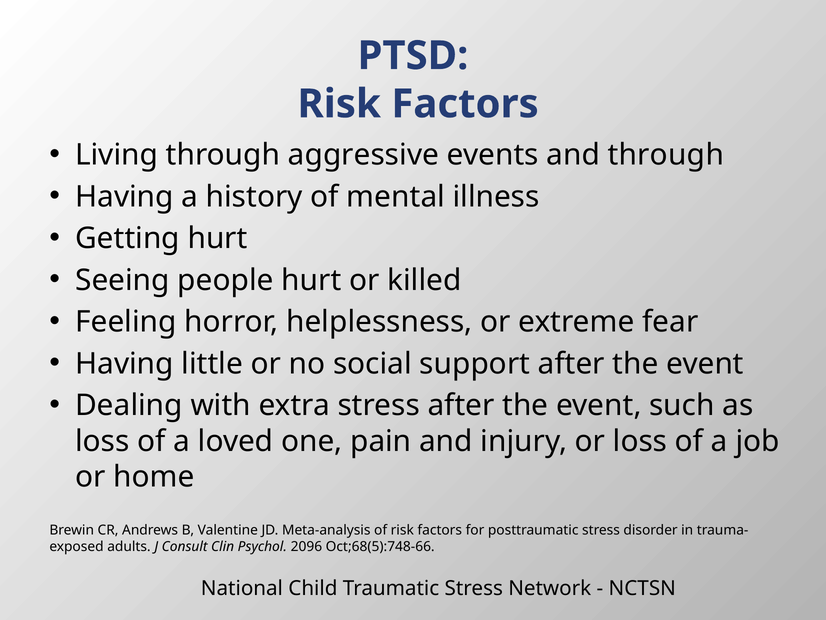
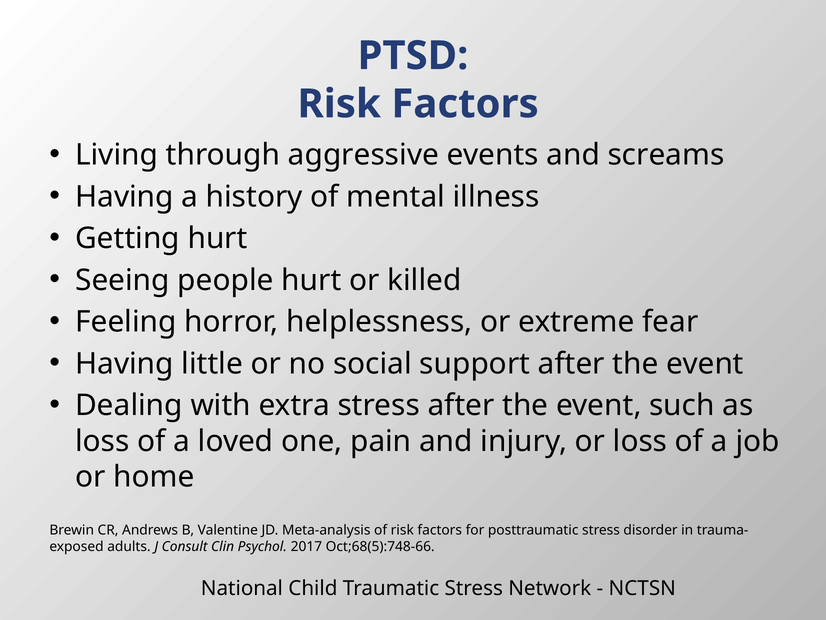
and through: through -> screams
2096: 2096 -> 2017
